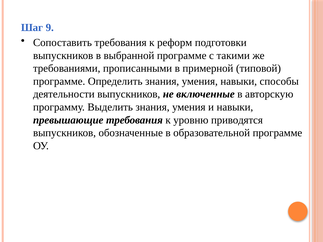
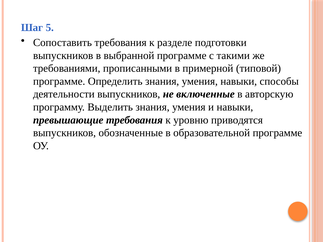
9: 9 -> 5
реформ: реформ -> разделе
